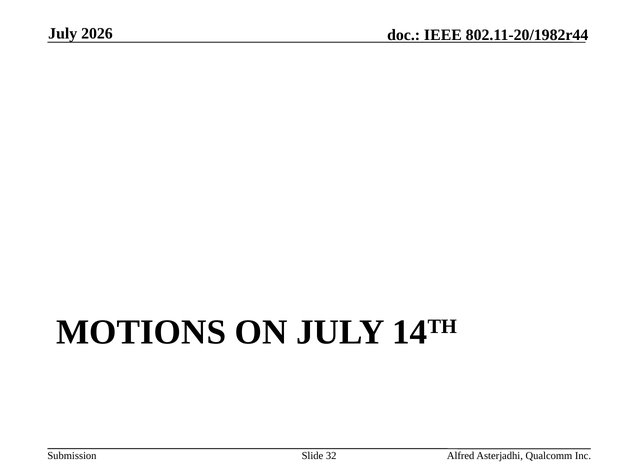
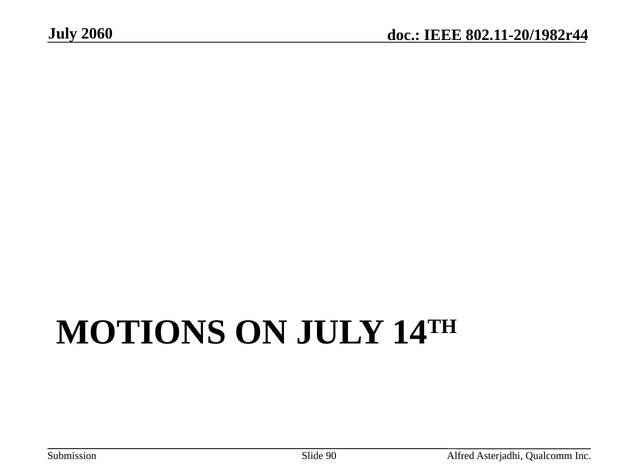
2026: 2026 -> 2060
32: 32 -> 90
